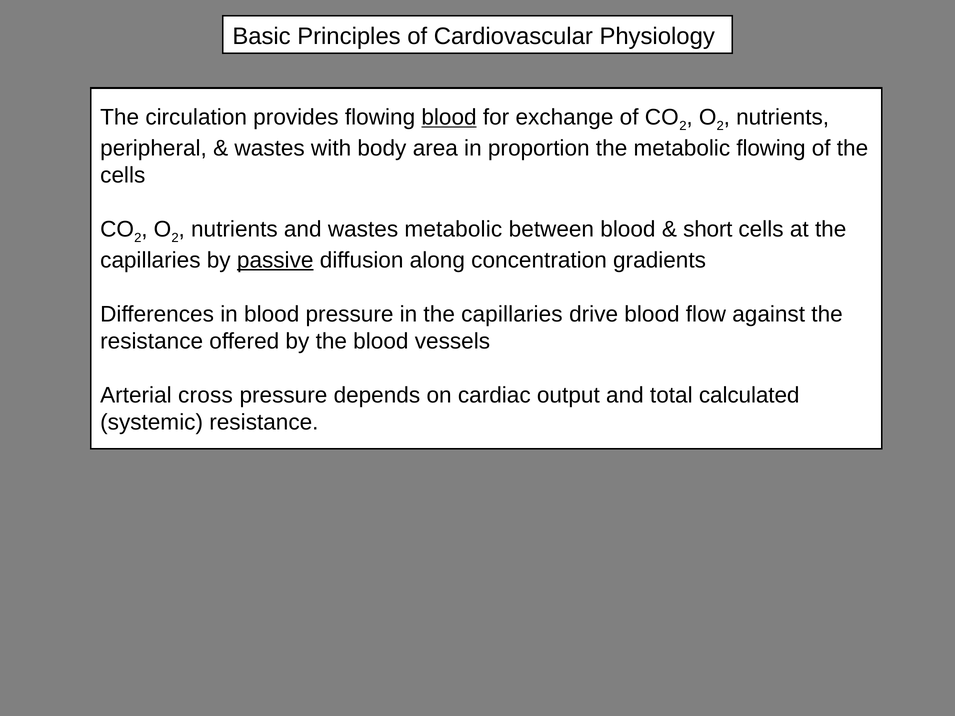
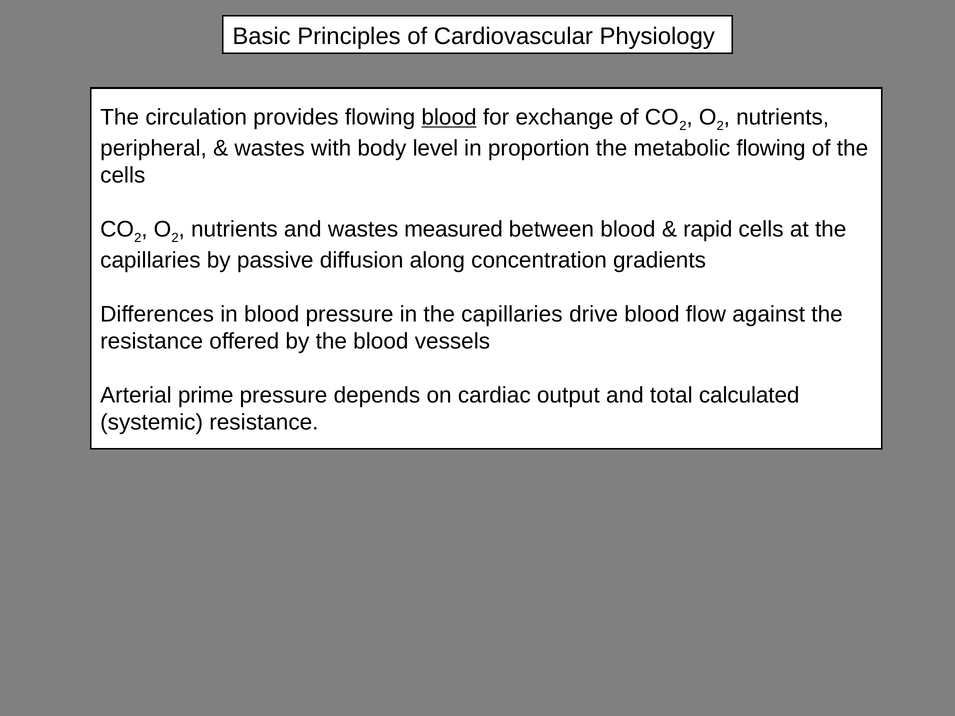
area: area -> level
wastes metabolic: metabolic -> measured
short: short -> rapid
passive underline: present -> none
cross: cross -> prime
